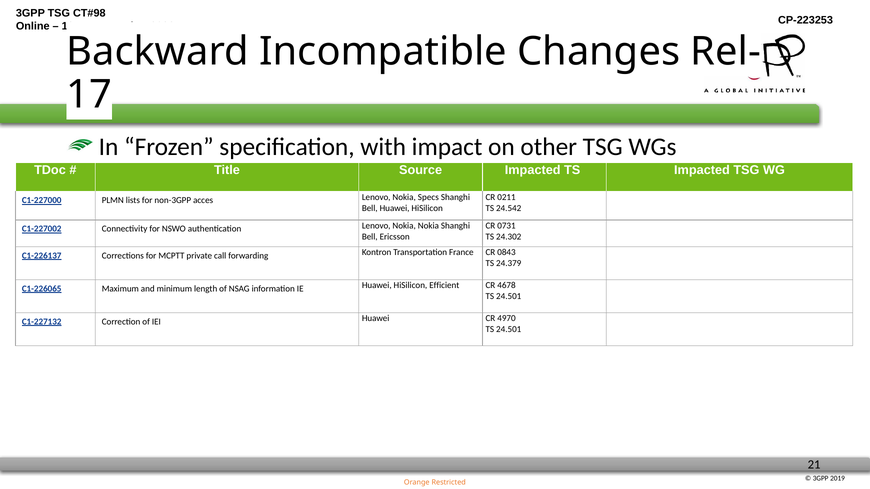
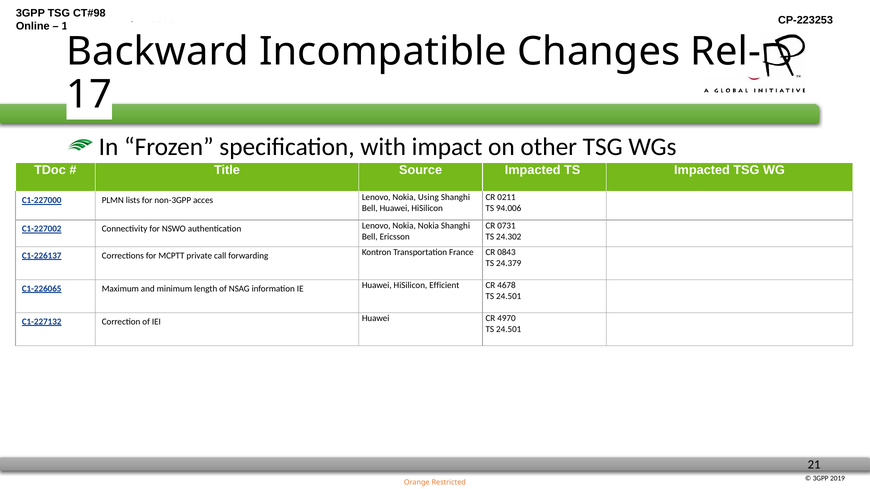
Specs: Specs -> Using
24.542: 24.542 -> 94.006
